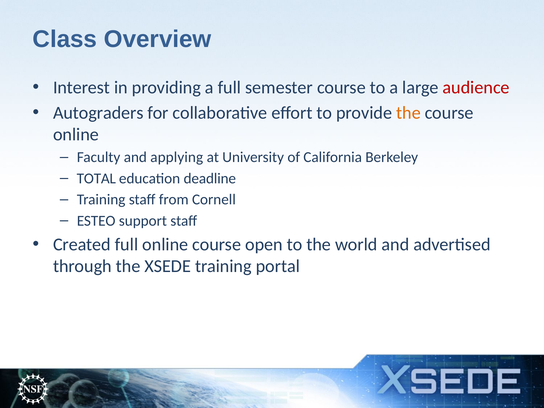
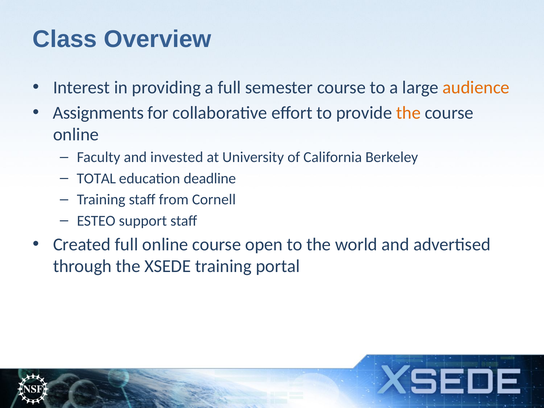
audience colour: red -> orange
Autograders: Autograders -> Assignments
applying: applying -> invested
